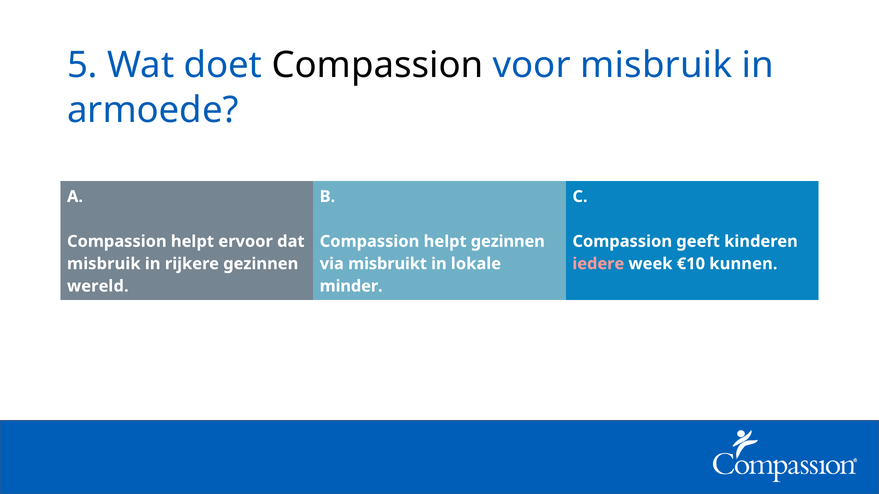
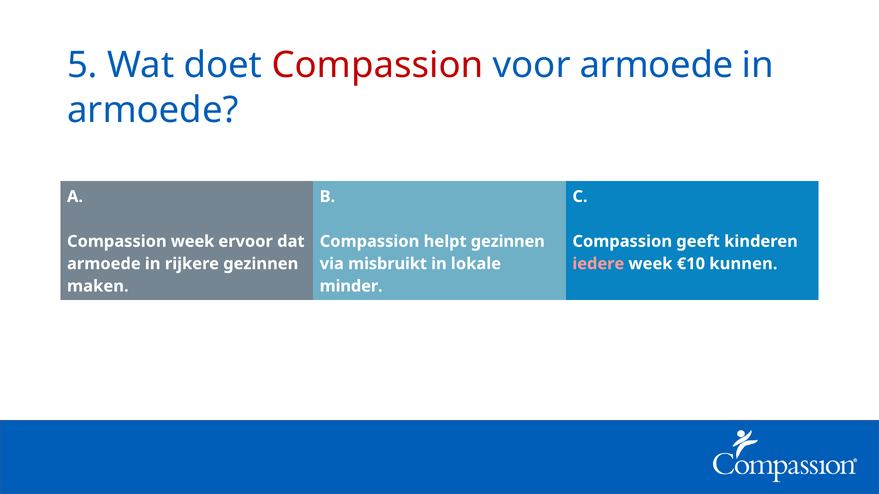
Compassion at (377, 65) colour: black -> red
voor misbruik: misbruik -> armoede
helpt at (192, 242): helpt -> week
misbruik at (104, 264): misbruik -> armoede
wereld: wereld -> maken
